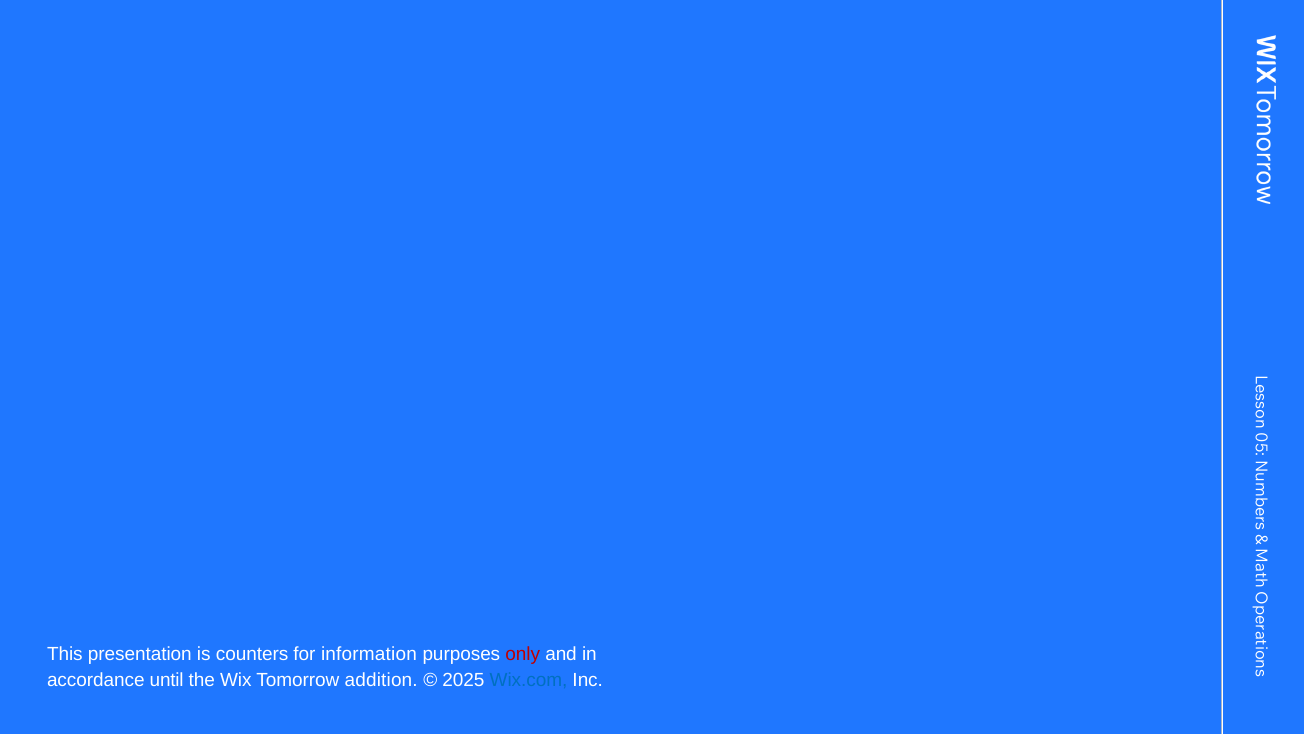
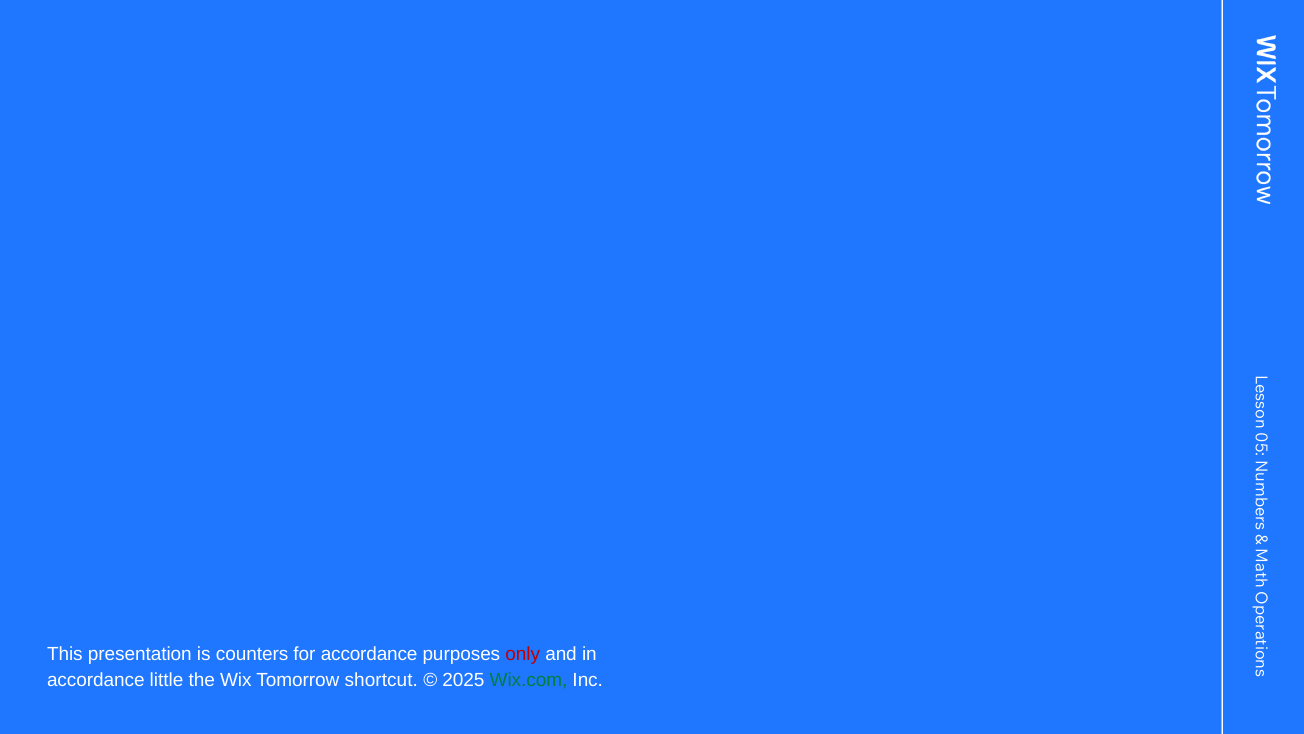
for information: information -> accordance
until: until -> little
addition: addition -> shortcut
Wix.com colour: blue -> green
